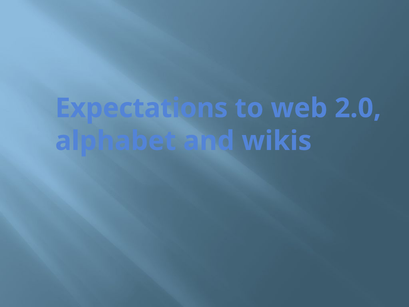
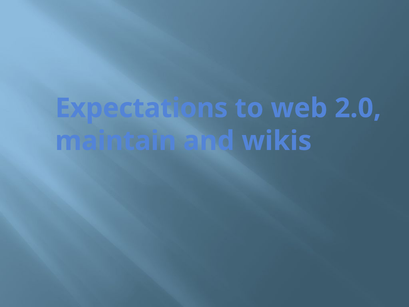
alphabet: alphabet -> maintain
